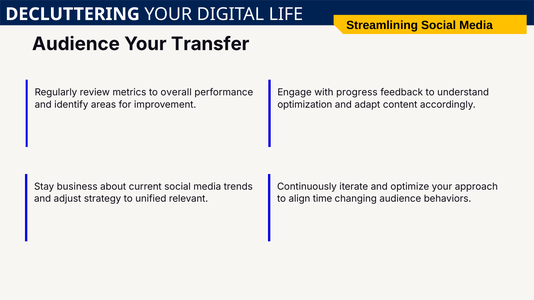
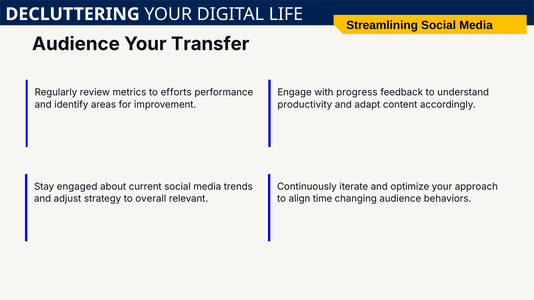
overall: overall -> efforts
optimization: optimization -> productivity
business: business -> engaged
unified: unified -> overall
